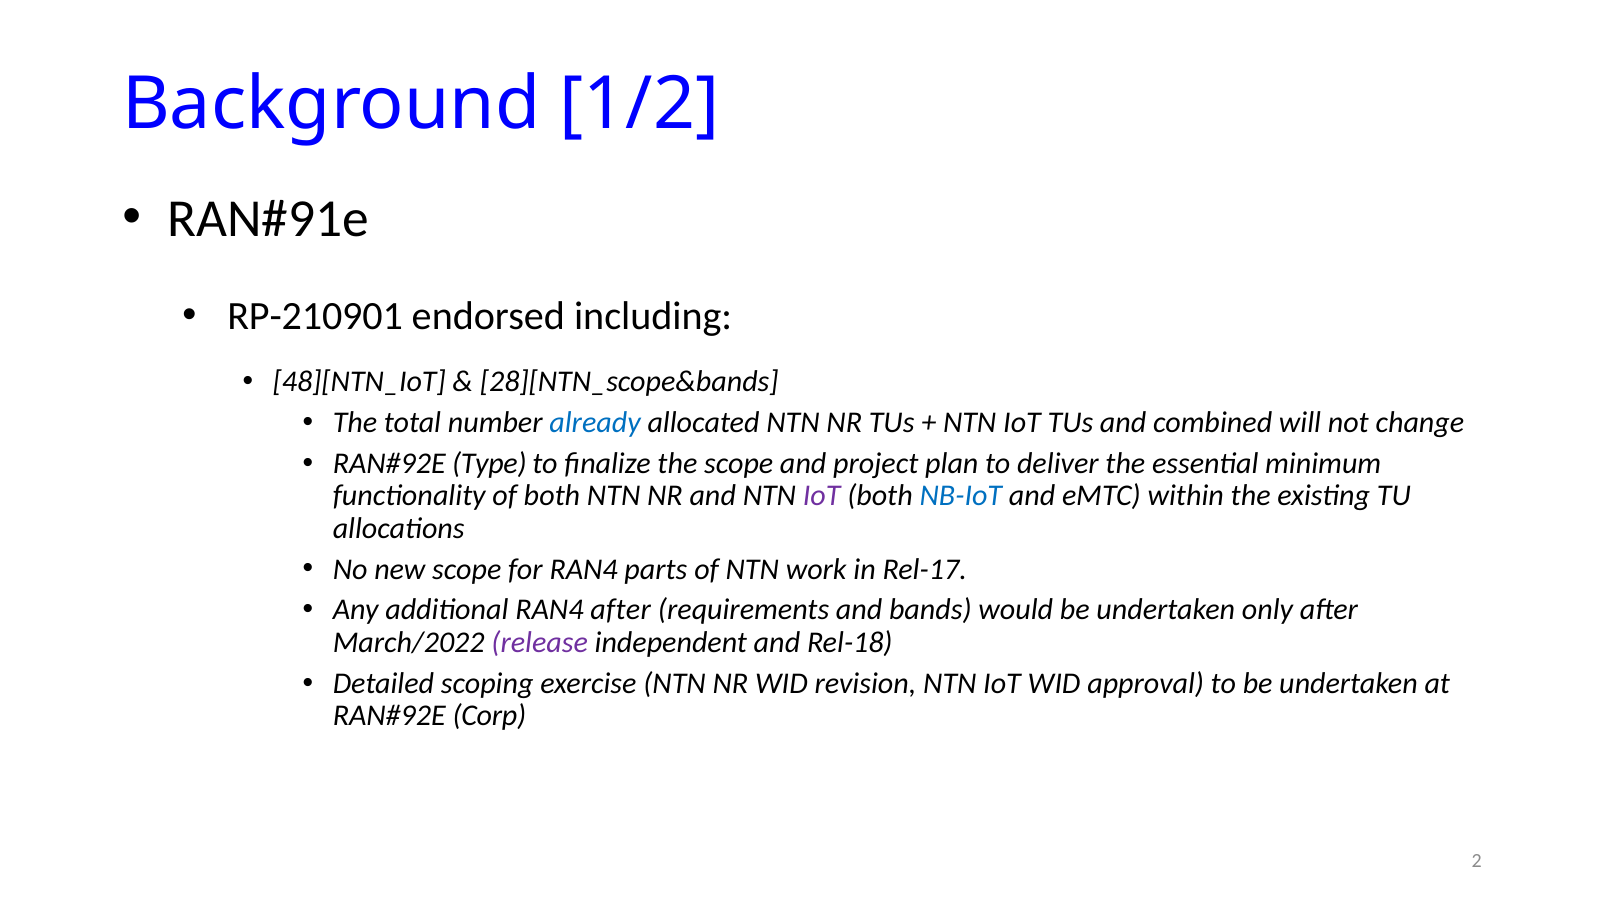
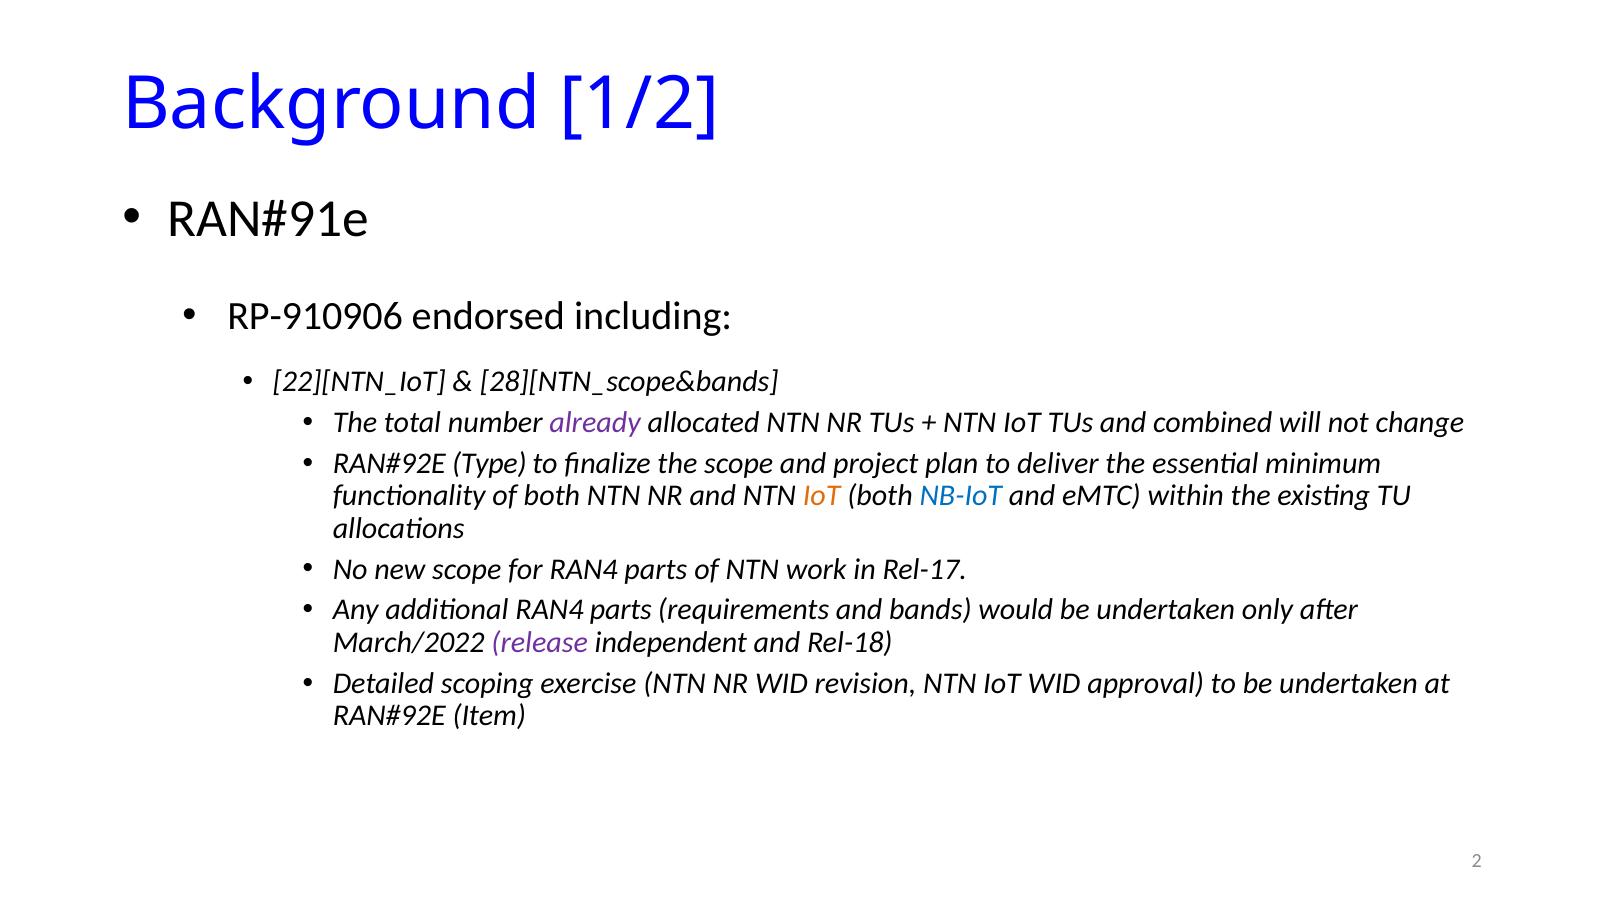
RP-210901: RP-210901 -> RP-910906
48][NTN_IoT: 48][NTN_IoT -> 22][NTN_IoT
already colour: blue -> purple
IoT at (822, 496) colour: purple -> orange
additional RAN4 after: after -> parts
Corp: Corp -> Item
